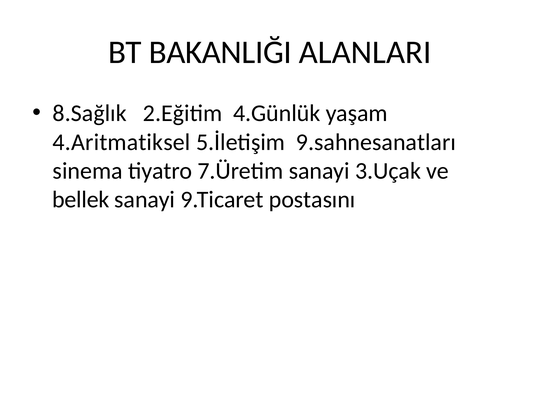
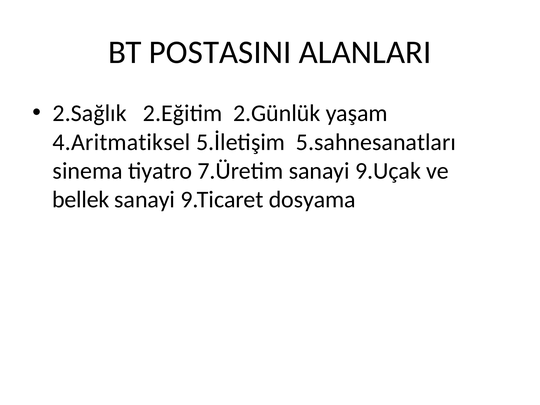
BAKANLIĞI: BAKANLIĞI -> POSTASINI
8.Sağlık: 8.Sağlık -> 2.Sağlık
4.Günlük: 4.Günlük -> 2.Günlük
9.sahnesanatları: 9.sahnesanatları -> 5.sahnesanatları
3.Uçak: 3.Uçak -> 9.Uçak
postasını: postasını -> dosyama
